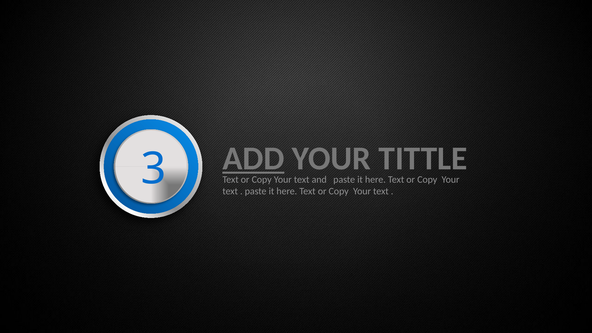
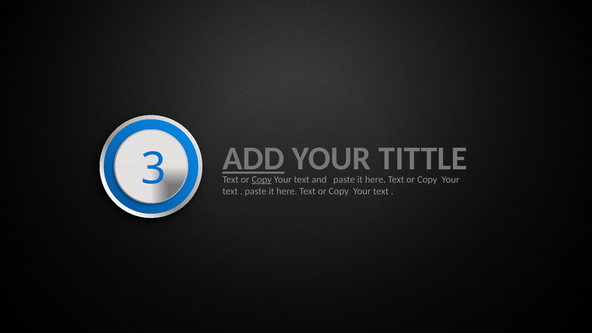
Copy at (262, 179) underline: none -> present
